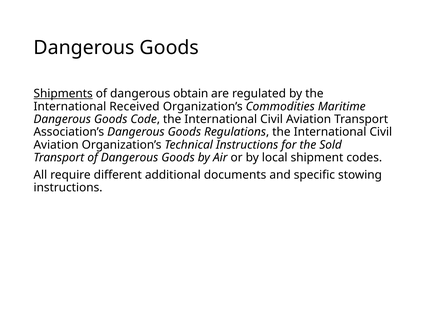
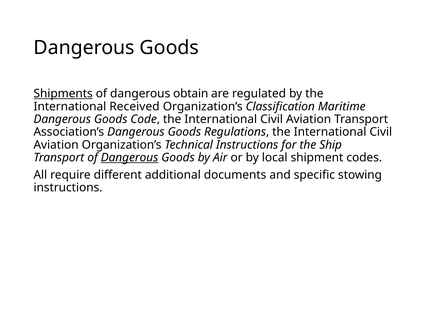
Commodities: Commodities -> Classification
Sold: Sold -> Ship
Dangerous at (130, 157) underline: none -> present
